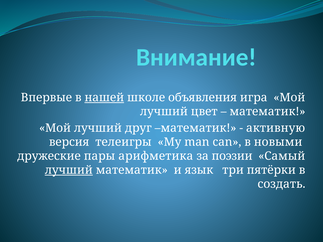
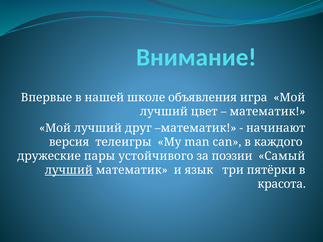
нашей underline: present -> none
активную: активную -> начинают
новыми: новыми -> каждого
арифметика: арифметика -> устойчивого
создать: создать -> красота
